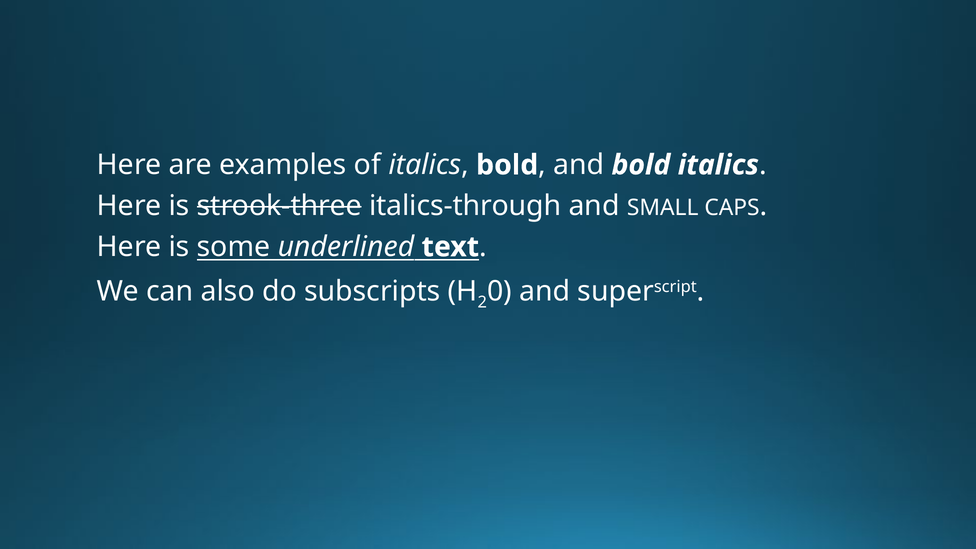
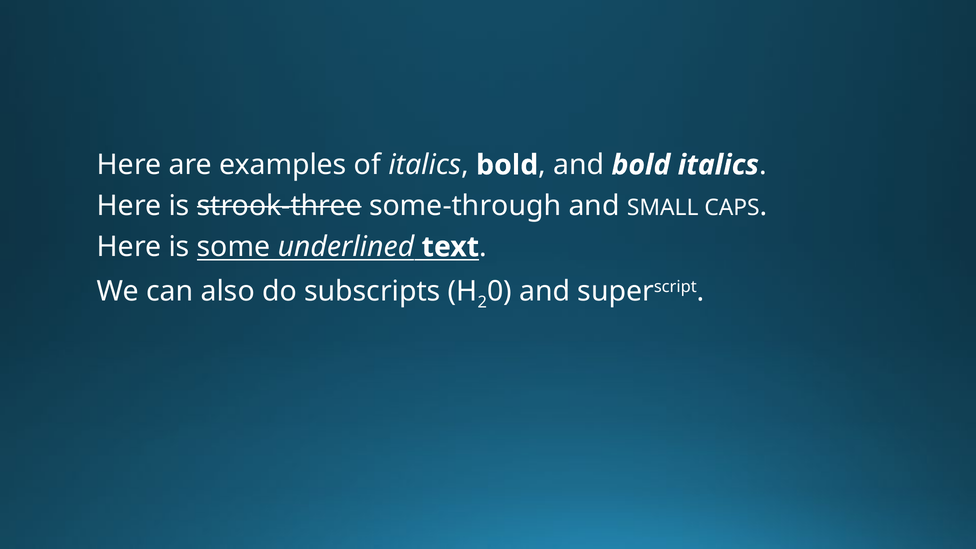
italics-through: italics-through -> some-through
